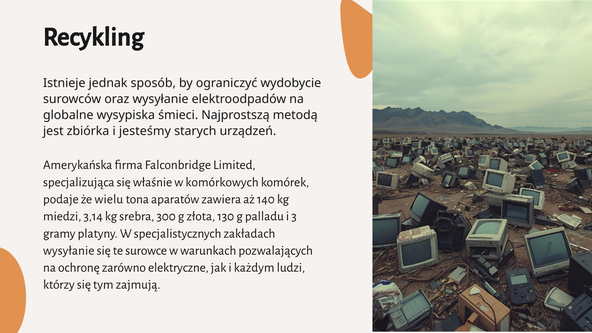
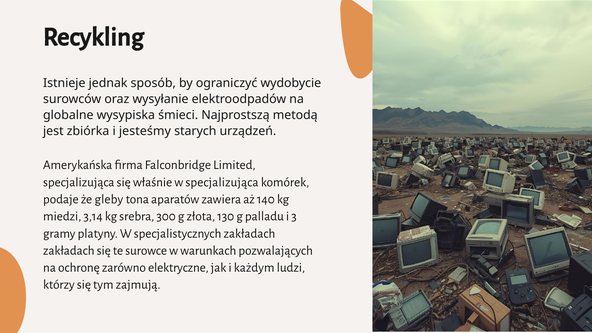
w komórkowych: komórkowych -> specjalizująca
wielu: wielu -> gleby
wysyłanie at (69, 250): wysyłanie -> zakładach
